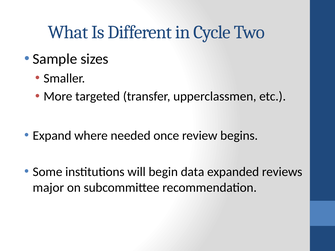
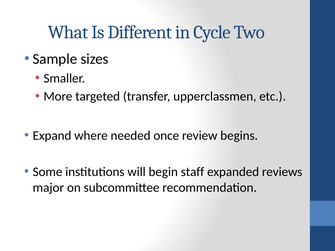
data: data -> staff
